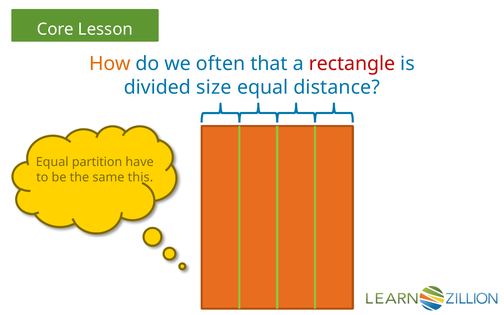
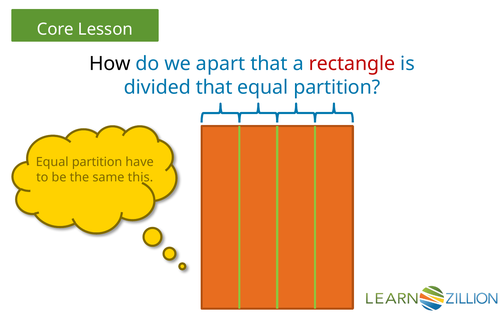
How colour: orange -> black
often: often -> apart
divided size: size -> that
distance at (337, 87): distance -> partition
